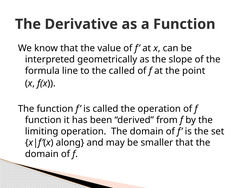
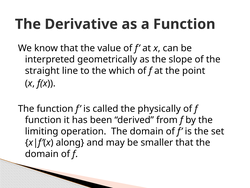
formula: formula -> straight
the called: called -> which
the operation: operation -> physically
